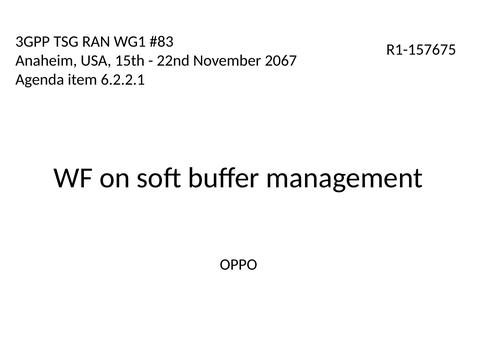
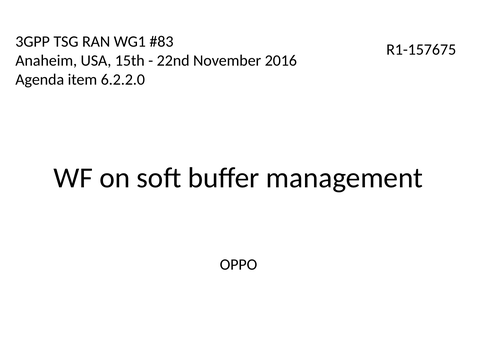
2067: 2067 -> 2016
6.2.2.1: 6.2.2.1 -> 6.2.2.0
